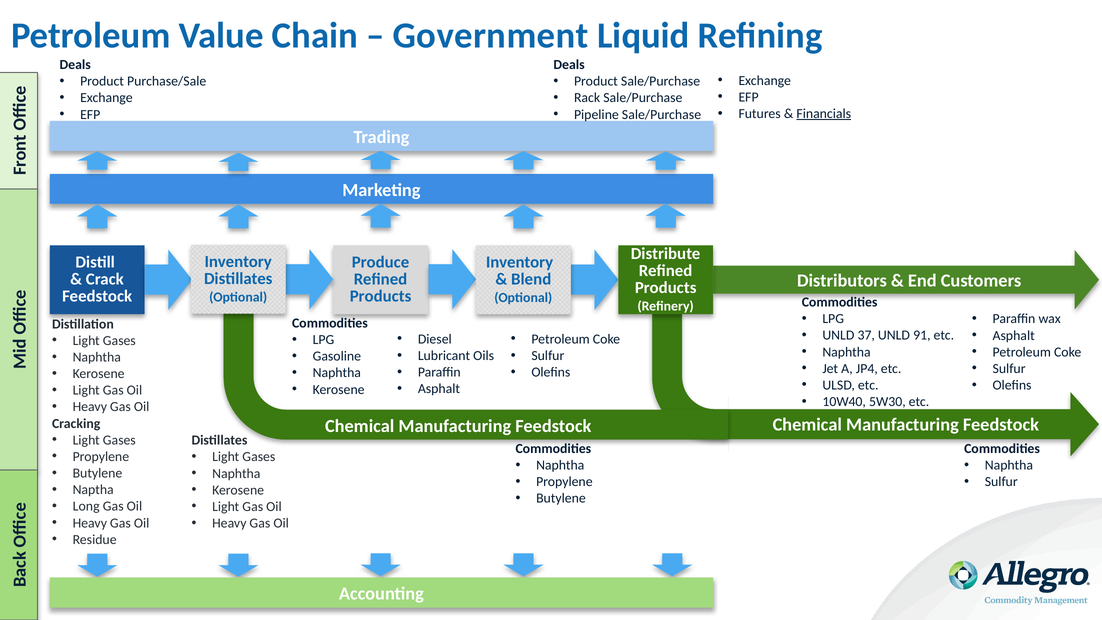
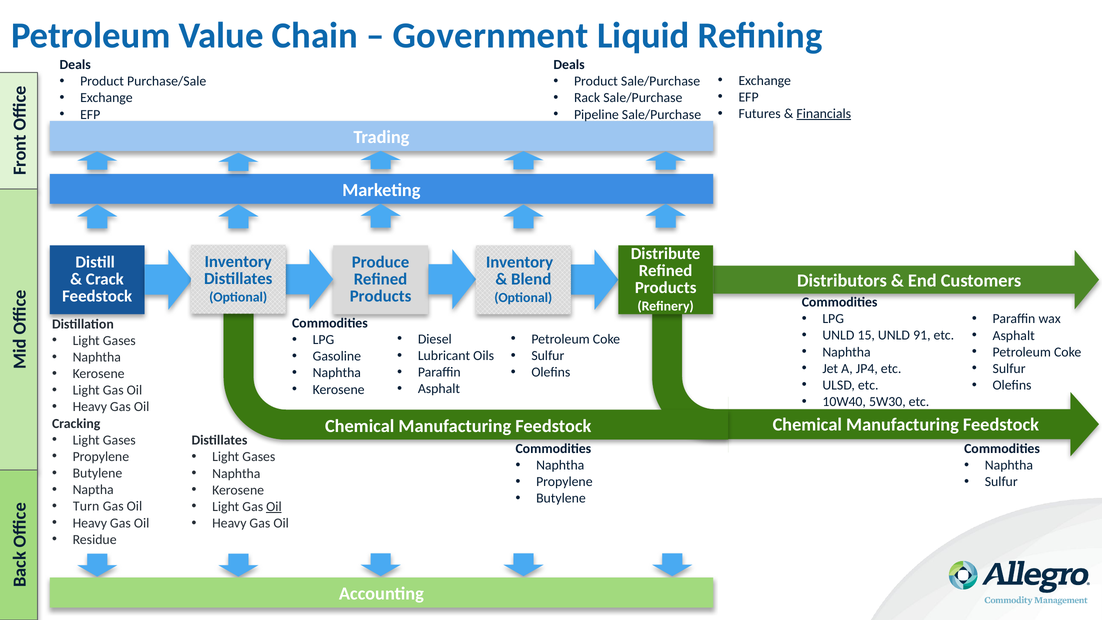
37: 37 -> 15
Long: Long -> Turn
Oil at (274, 507) underline: none -> present
